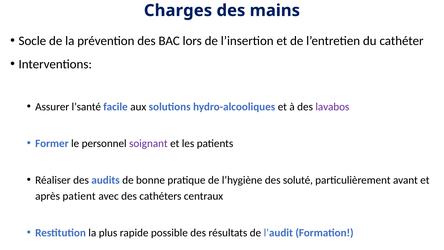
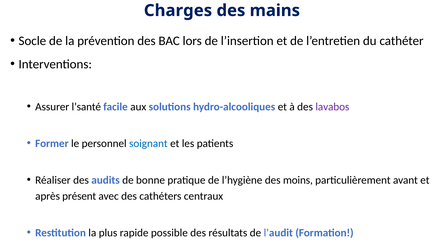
soignant colour: purple -> blue
soluté: soluté -> moins
patient: patient -> présent
